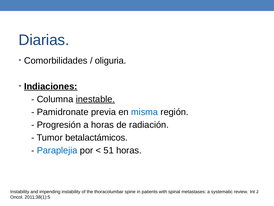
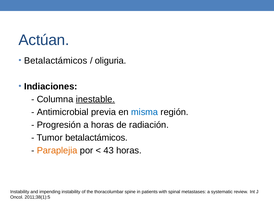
Diarias: Diarias -> Actúan
Comorbilidades at (56, 61): Comorbilidades -> Betalactámicos
Indiaciones underline: present -> none
Pamidronate: Pamidronate -> Antimicrobial
Paraplejia colour: blue -> orange
51: 51 -> 43
